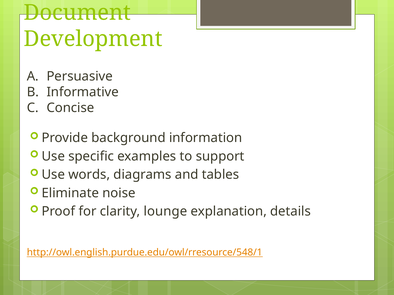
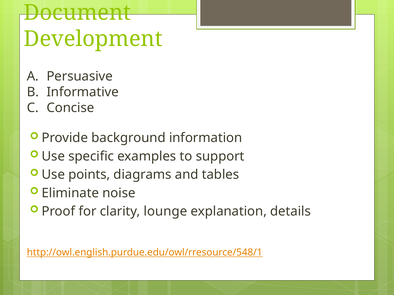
words: words -> points
